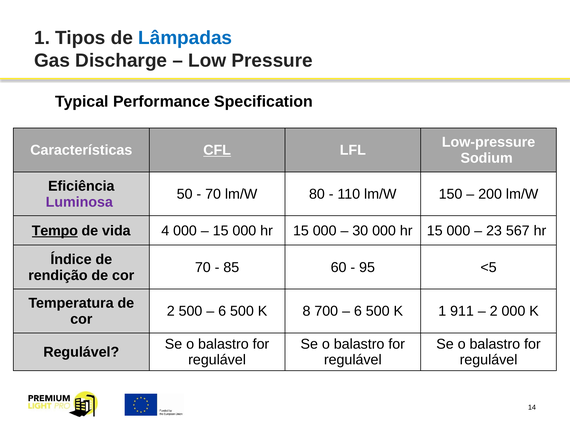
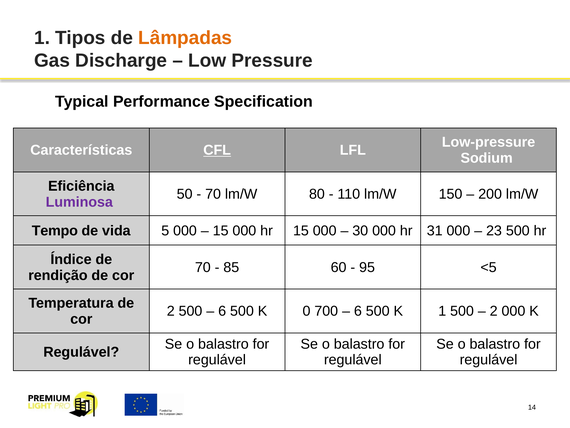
Lâmpadas colour: blue -> orange
Tempo underline: present -> none
4: 4 -> 5
30 000 hr 15: 15 -> 31
23 567: 567 -> 500
8: 8 -> 0
1 911: 911 -> 500
